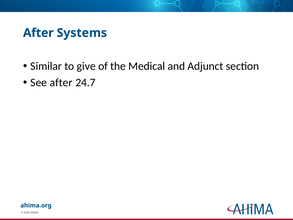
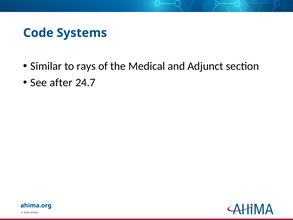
After at (38, 33): After -> Code
give: give -> rays
